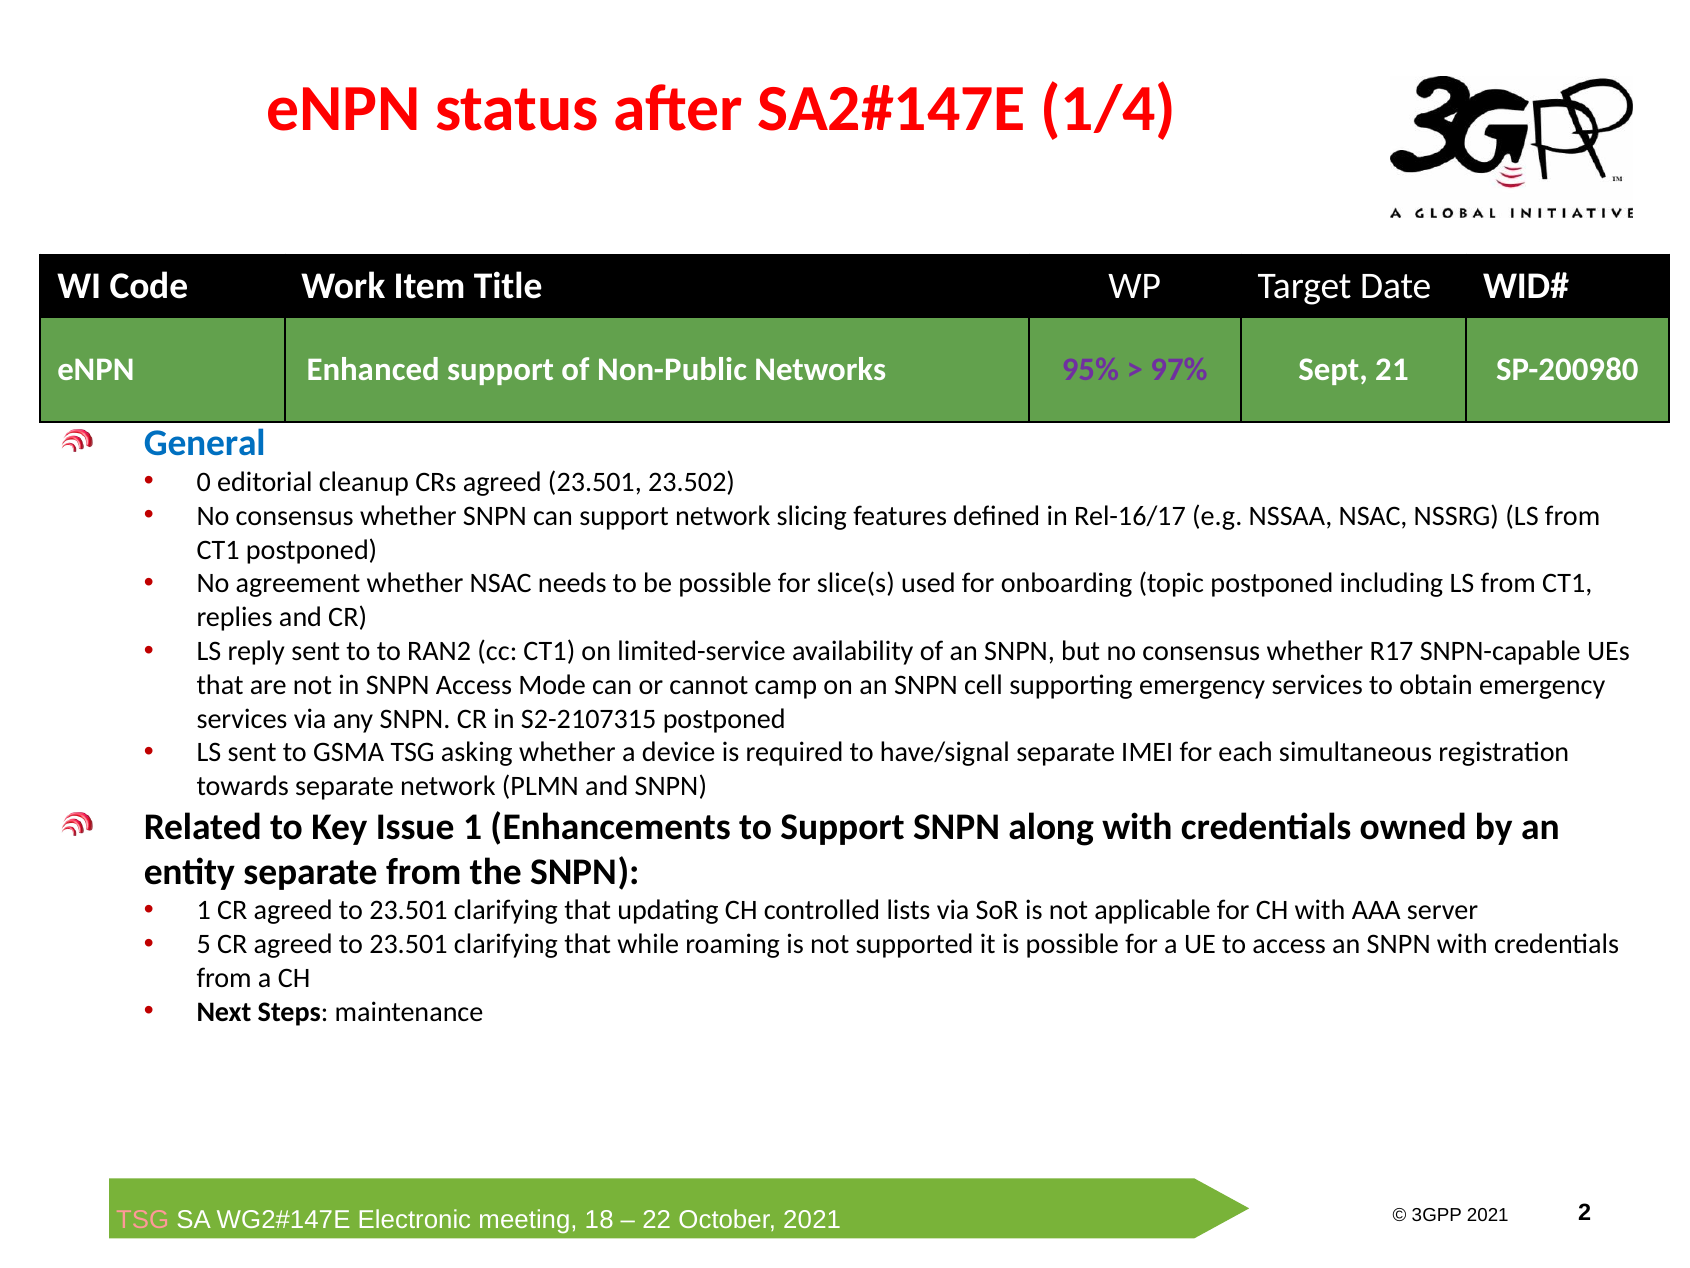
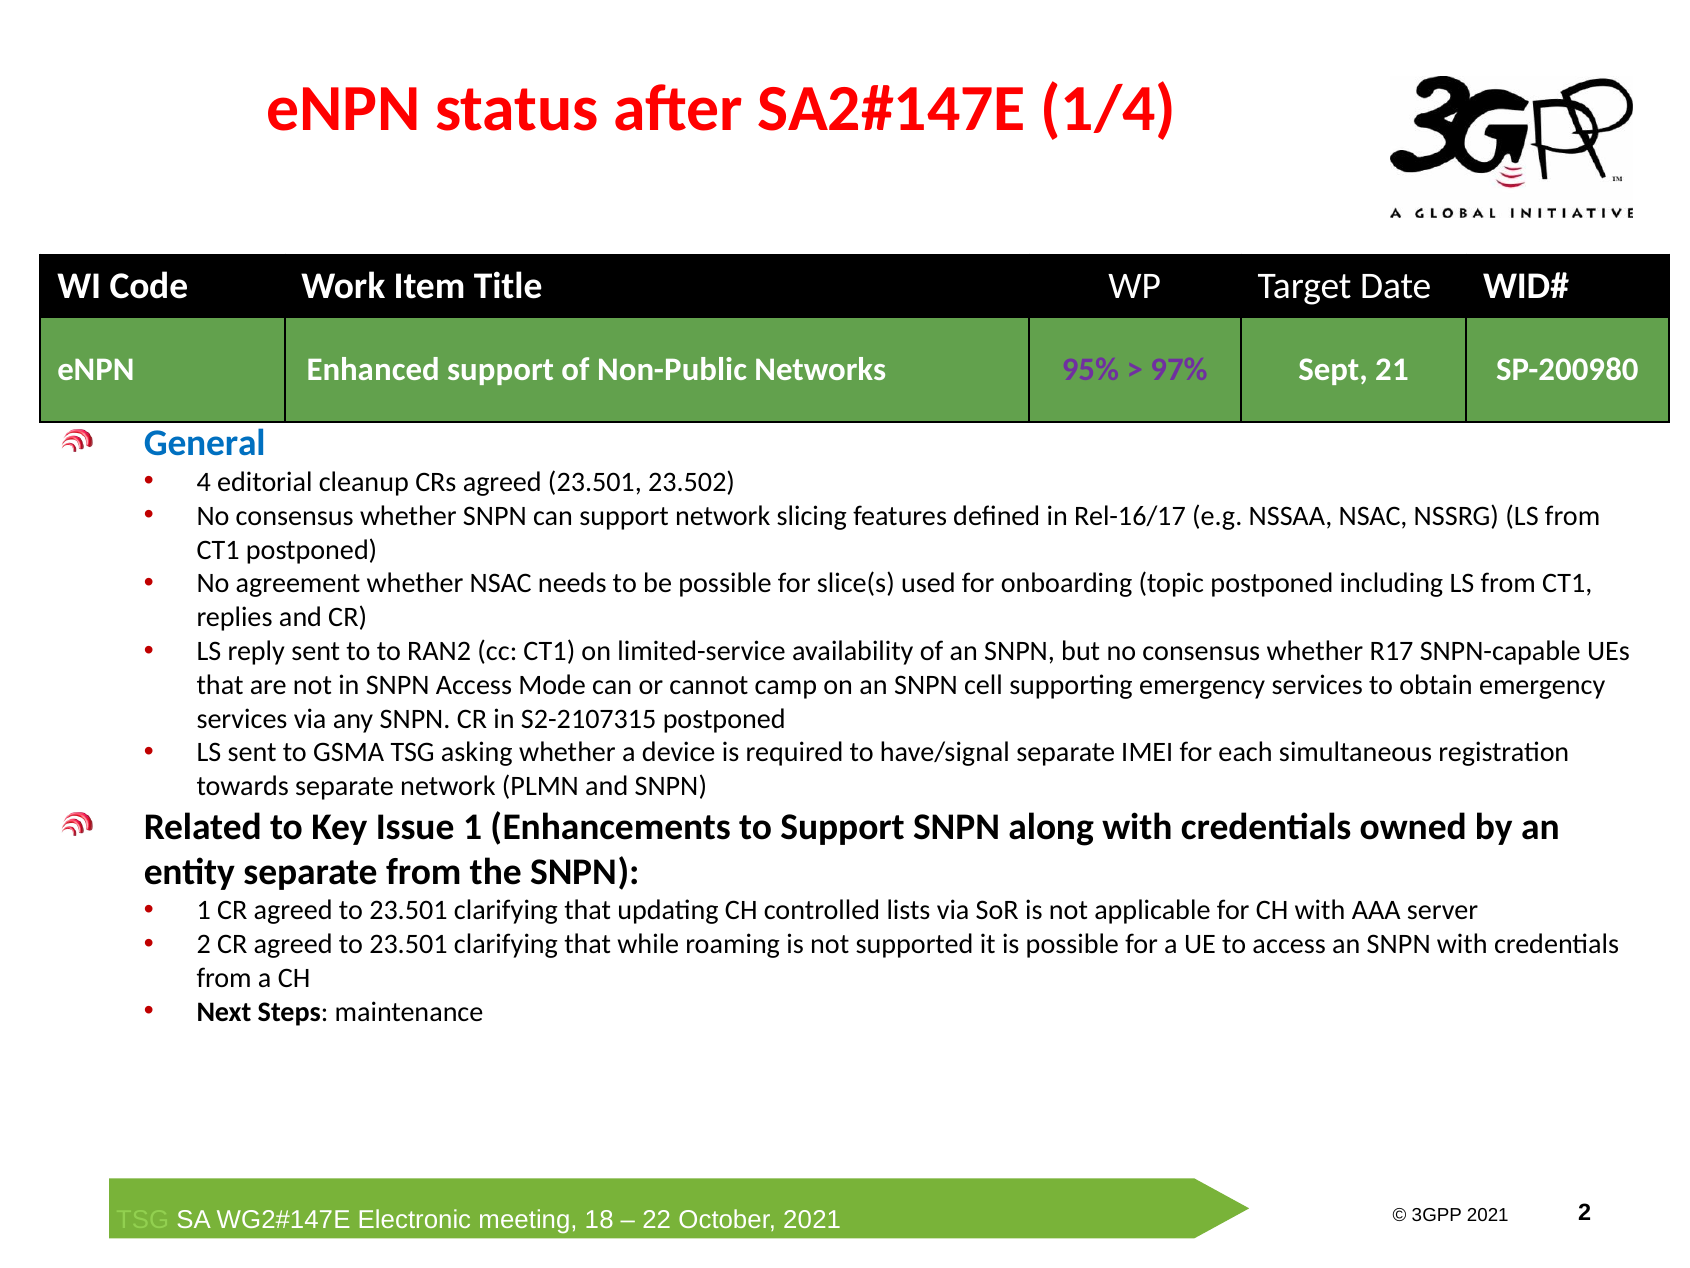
0: 0 -> 4
5 at (204, 944): 5 -> 2
TSG at (143, 1220) colour: pink -> light green
